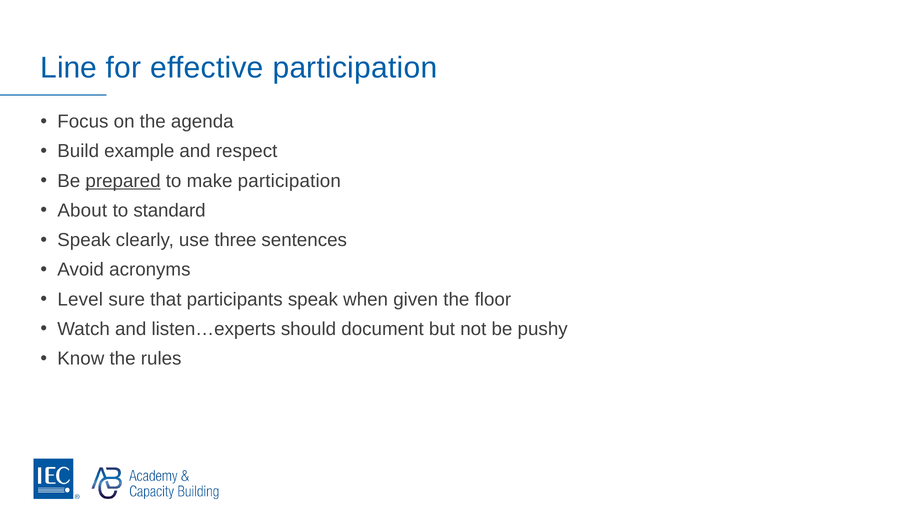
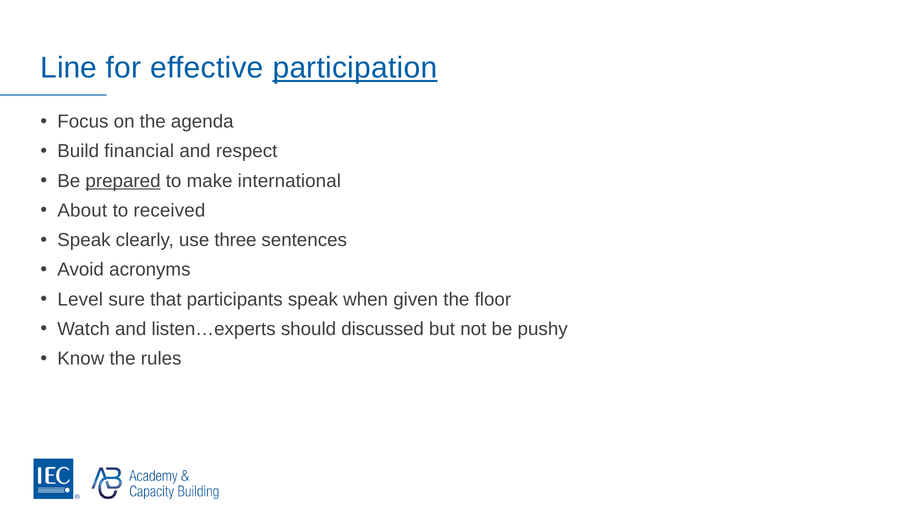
participation at (355, 68) underline: none -> present
example: example -> financial
make participation: participation -> international
standard: standard -> received
document: document -> discussed
